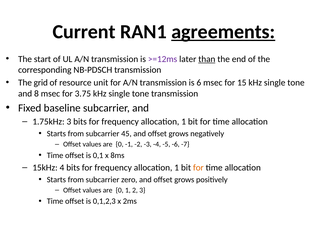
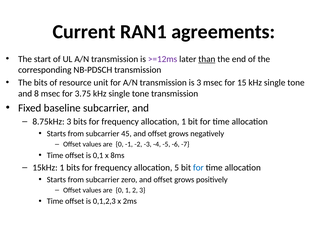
agreements underline: present -> none
The grid: grid -> bits
is 6: 6 -> 3
1.75kHz: 1.75kHz -> 8.75kHz
15kHz 4: 4 -> 1
1 at (177, 168): 1 -> 5
for at (198, 168) colour: orange -> blue
